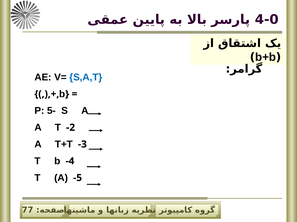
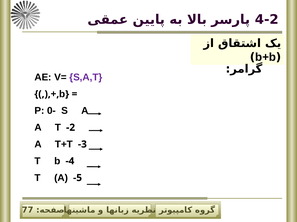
4-0: 4-0 -> 4-2
S,A,T colour: blue -> purple
5-: 5- -> 0-
